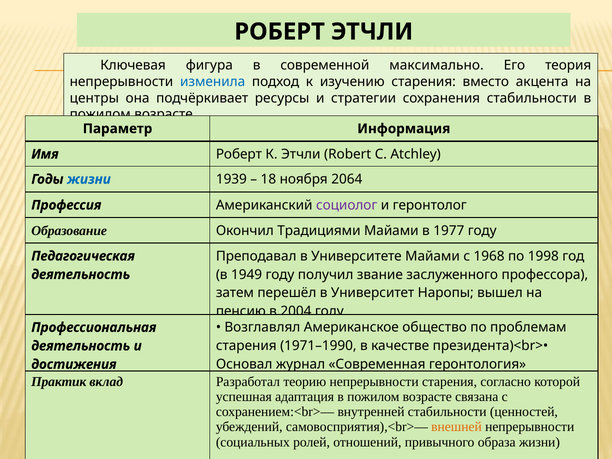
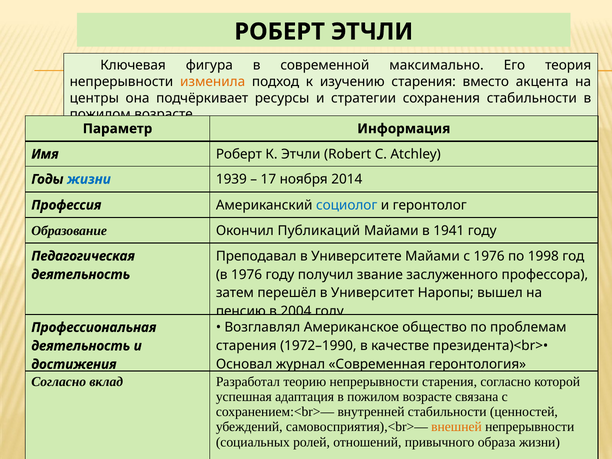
изменила colour: blue -> orange
18: 18 -> 17
2064: 2064 -> 2014
социолог colour: purple -> blue
Традициями: Традициями -> Публикаций
1977: 1977 -> 1941
с 1968: 1968 -> 1976
в 1949: 1949 -> 1976
1971–1990: 1971–1990 -> 1972–1990
Практик at (59, 382): Практик -> Согласно
